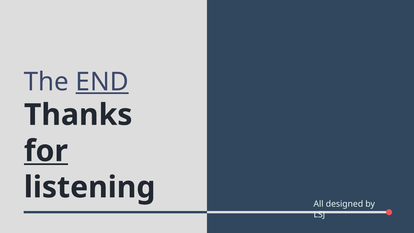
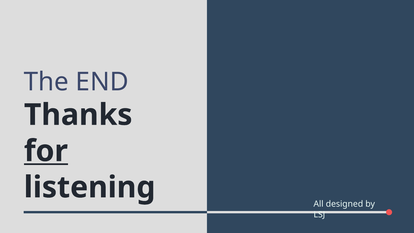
END underline: present -> none
